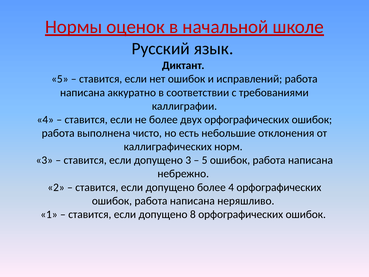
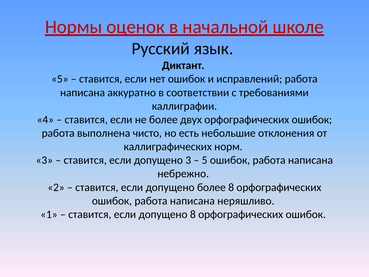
более 4: 4 -> 8
